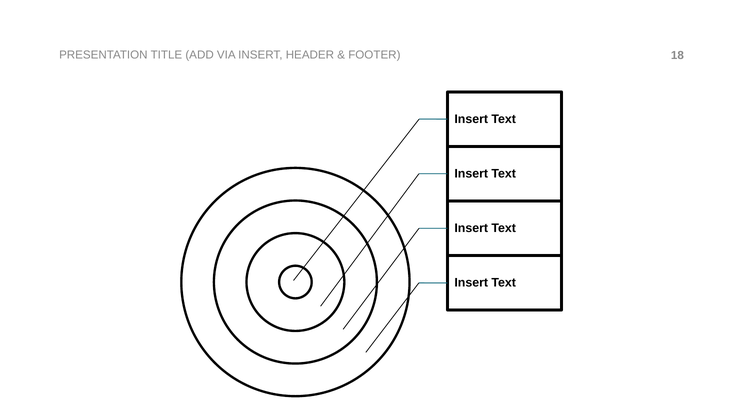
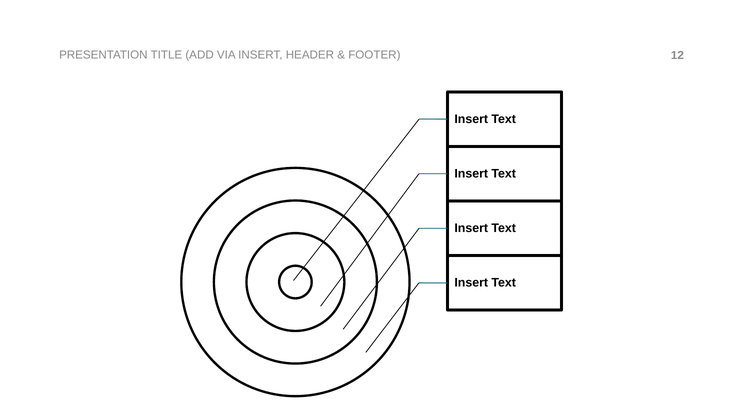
18: 18 -> 12
